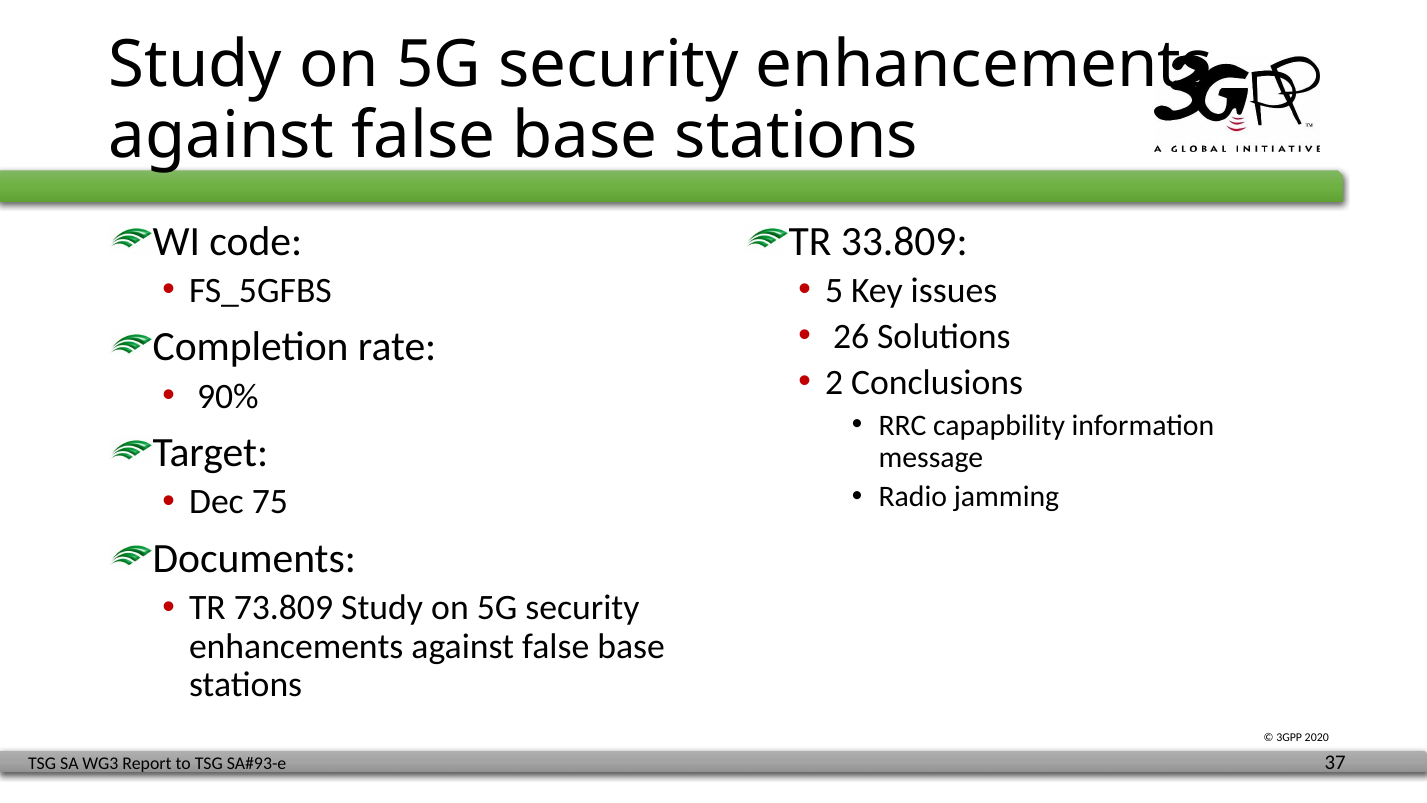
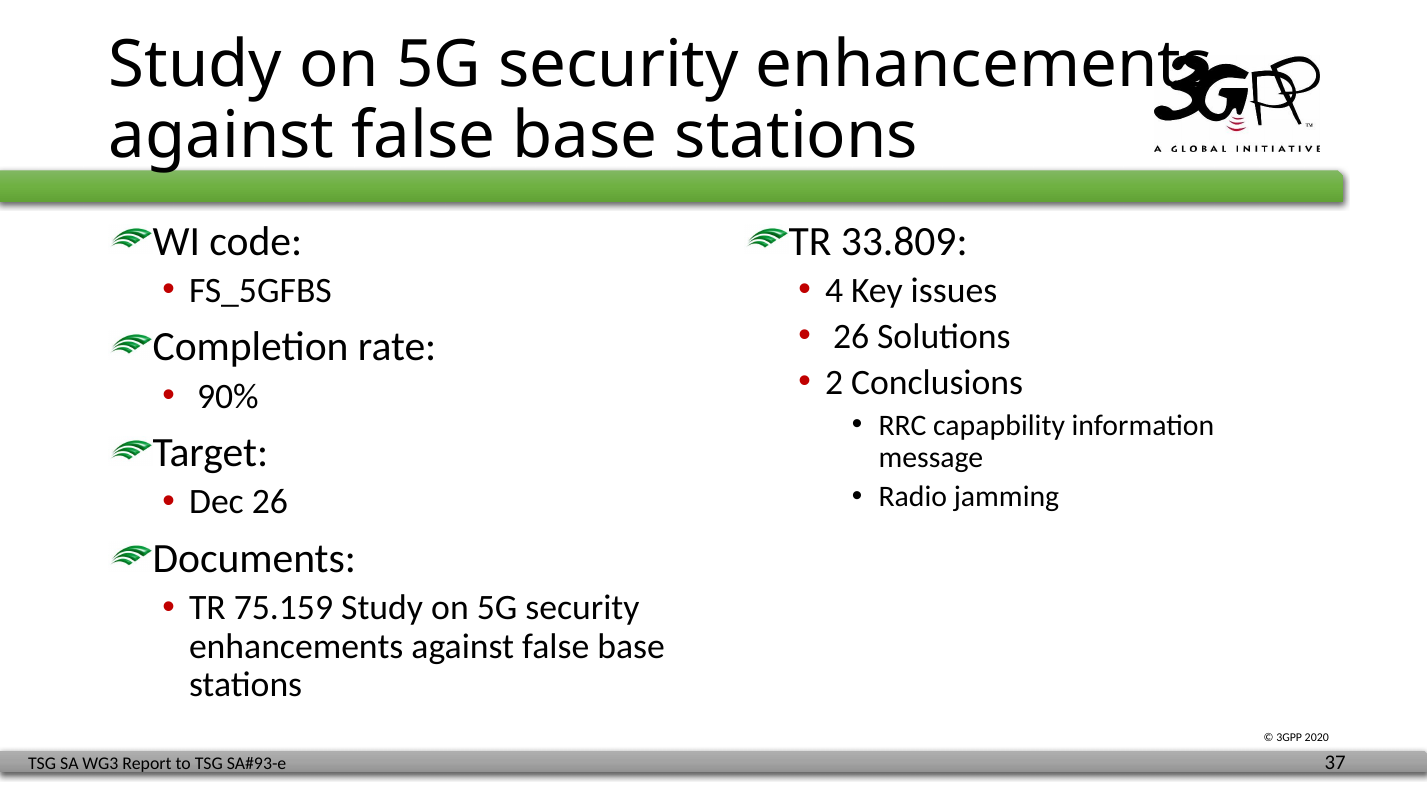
5: 5 -> 4
Dec 75: 75 -> 26
73.809: 73.809 -> 75.159
